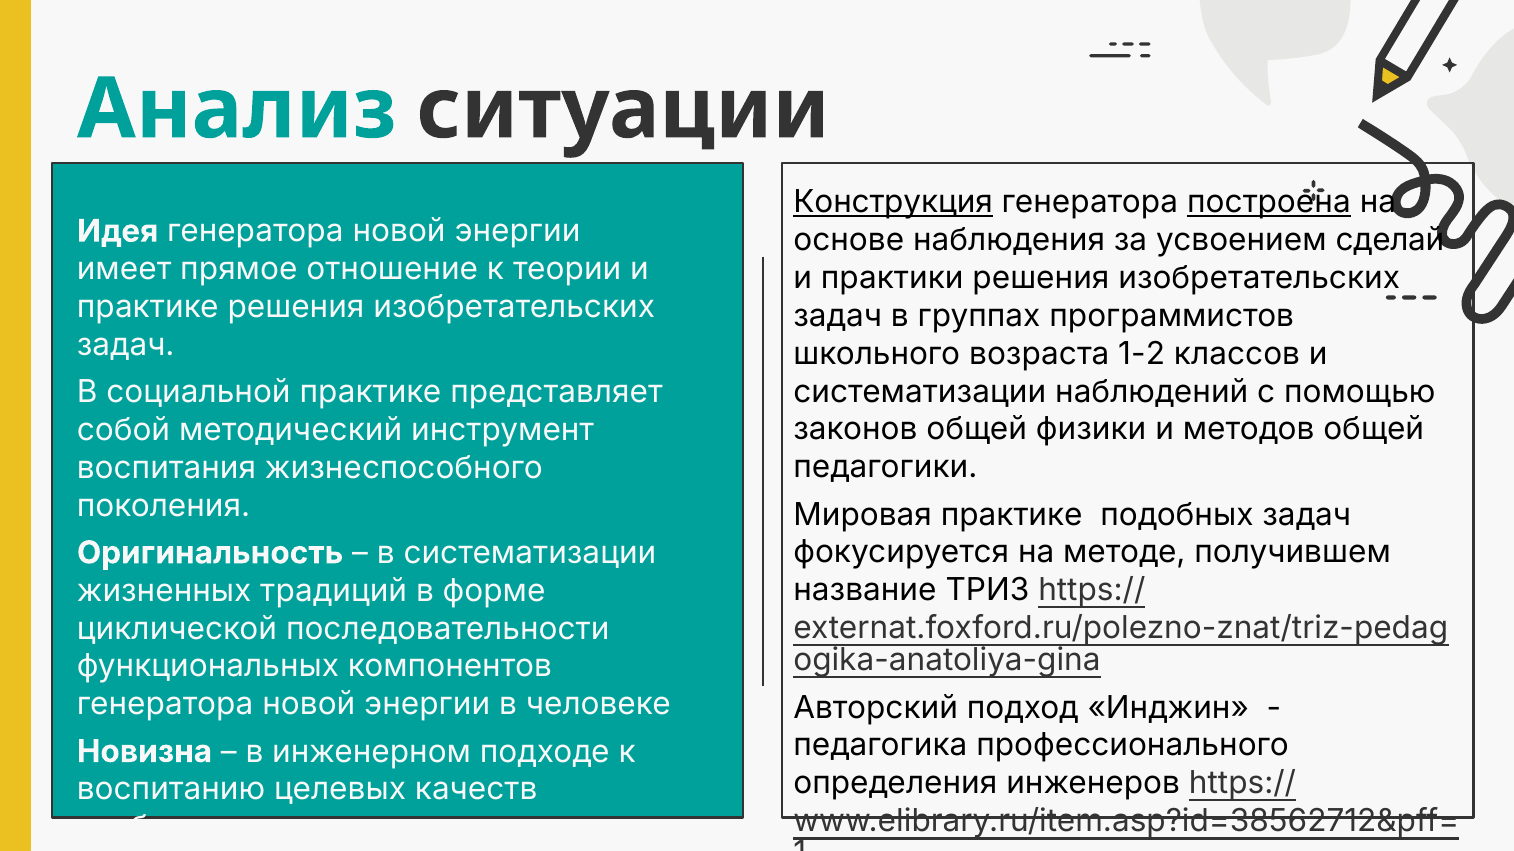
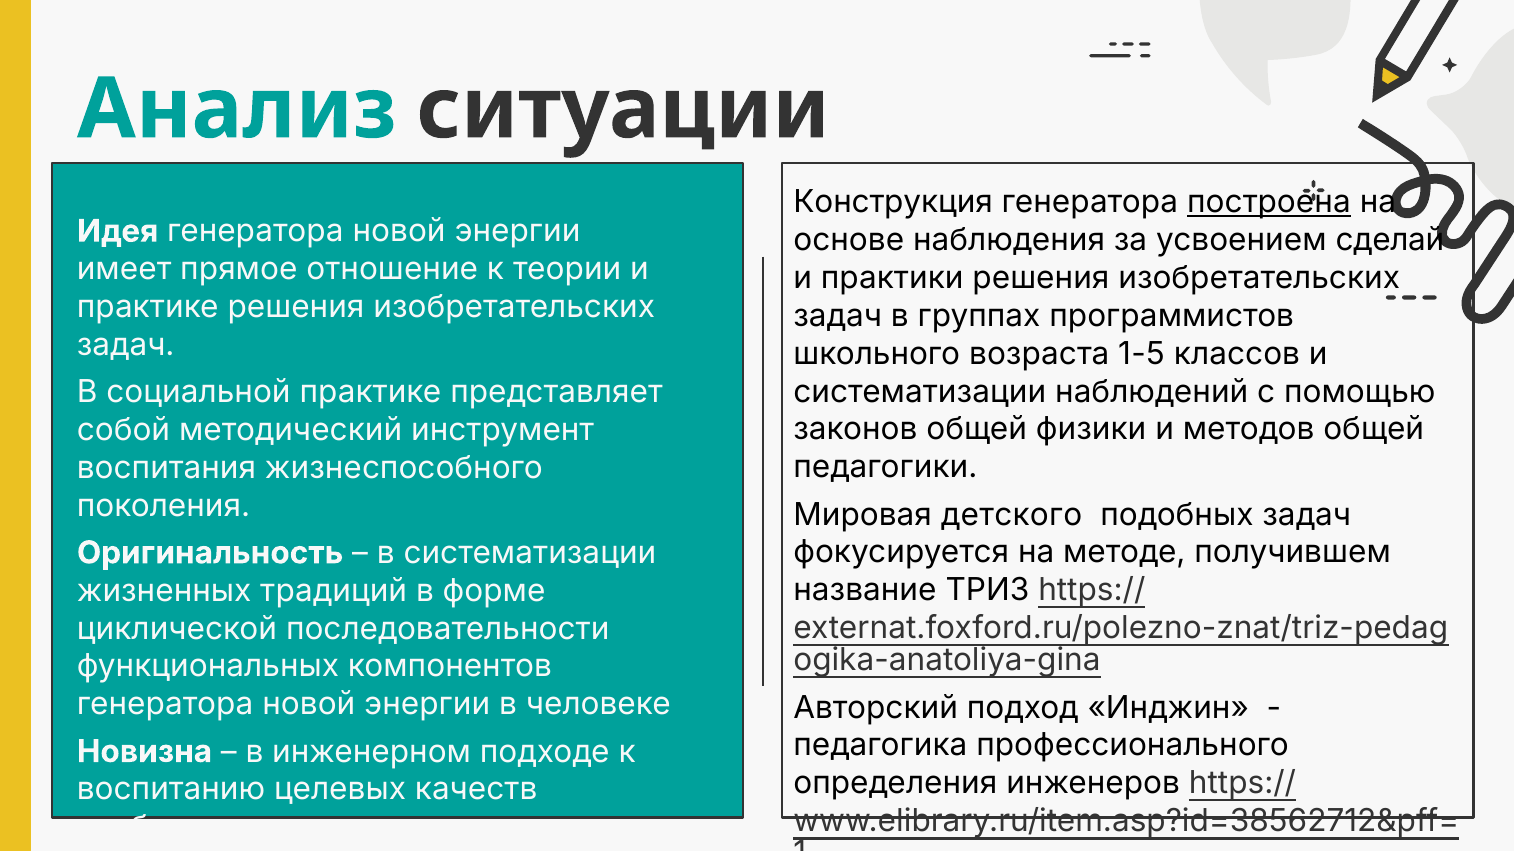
Конструкция underline: present -> none
1-2: 1-2 -> 1-5
Мировая практике: практике -> детского
